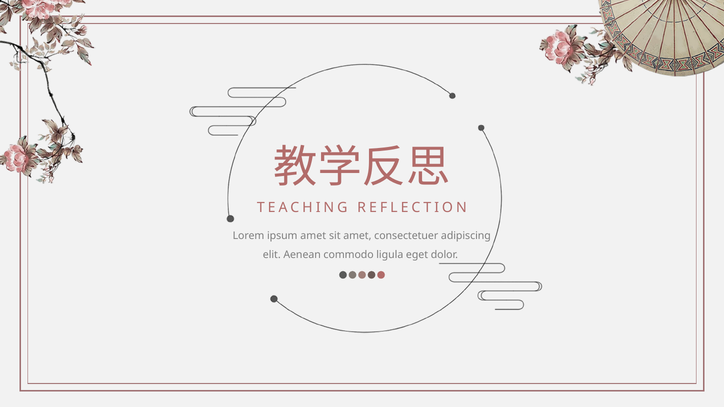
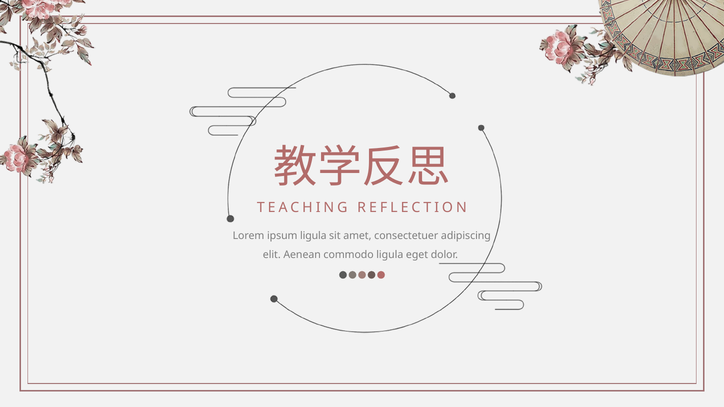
ipsum amet: amet -> ligula
